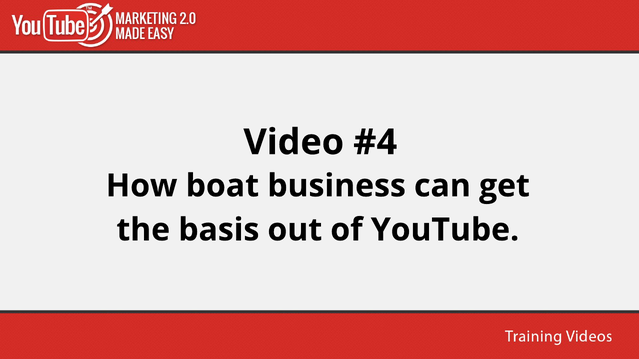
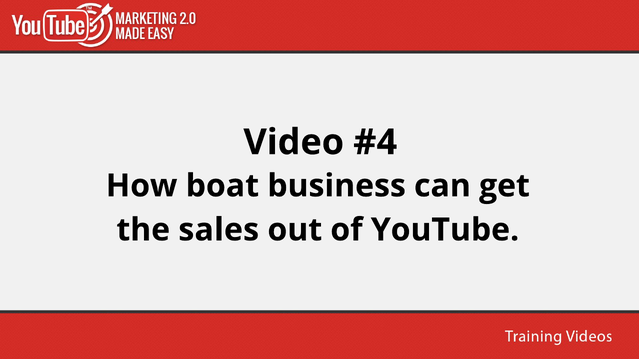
basis: basis -> sales
